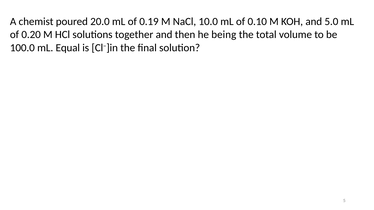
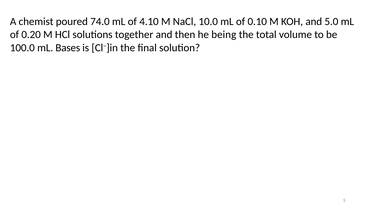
20.0: 20.0 -> 74.0
0.19: 0.19 -> 4.10
Equal: Equal -> Bases
